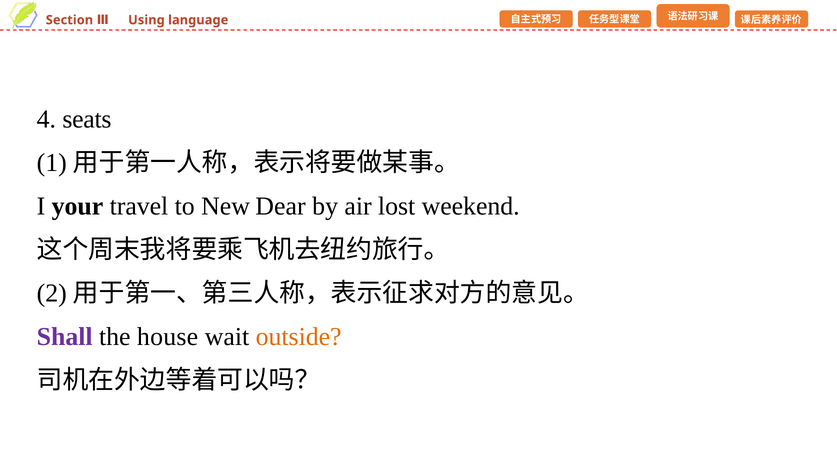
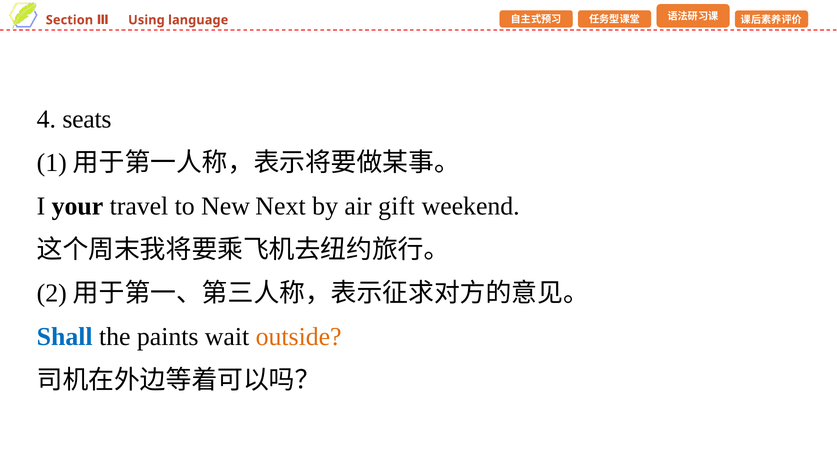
Dear: Dear -> Next
lost: lost -> gift
Shall colour: purple -> blue
house: house -> paints
